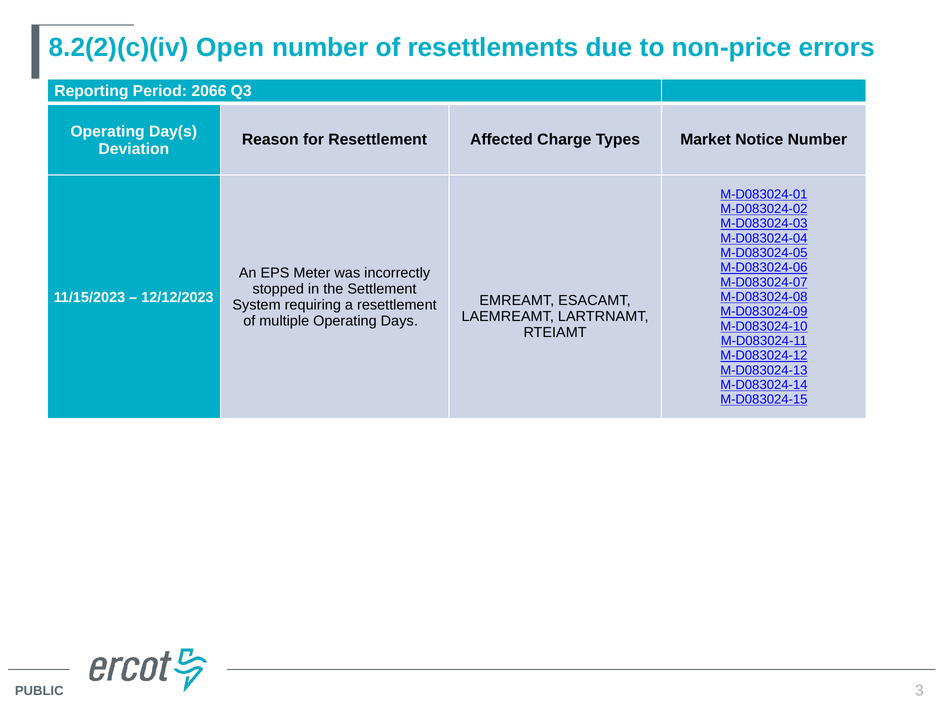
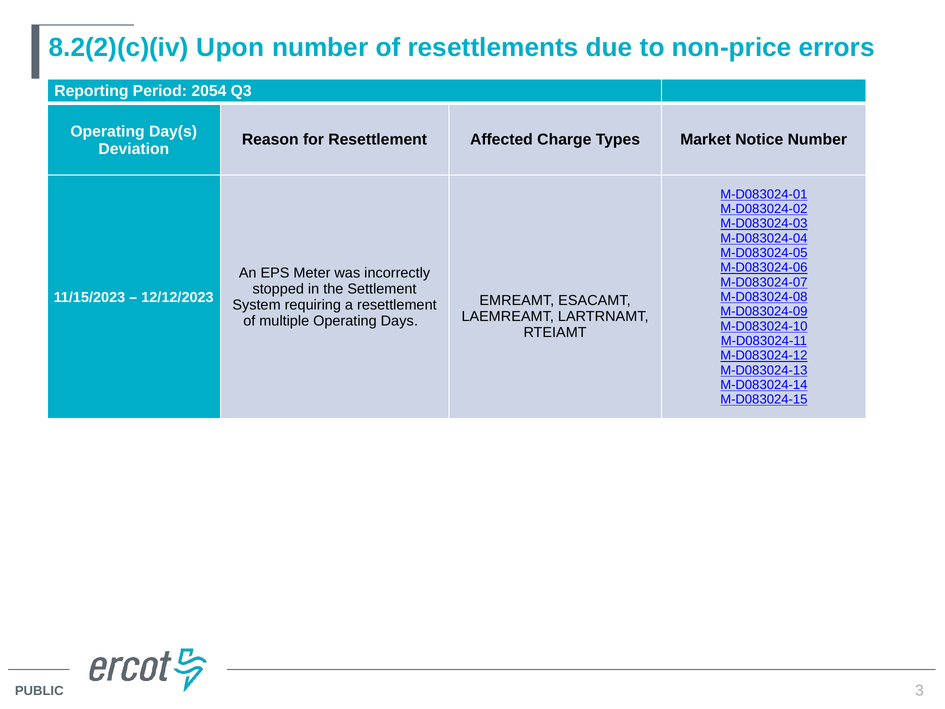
Open: Open -> Upon
2066: 2066 -> 2054
